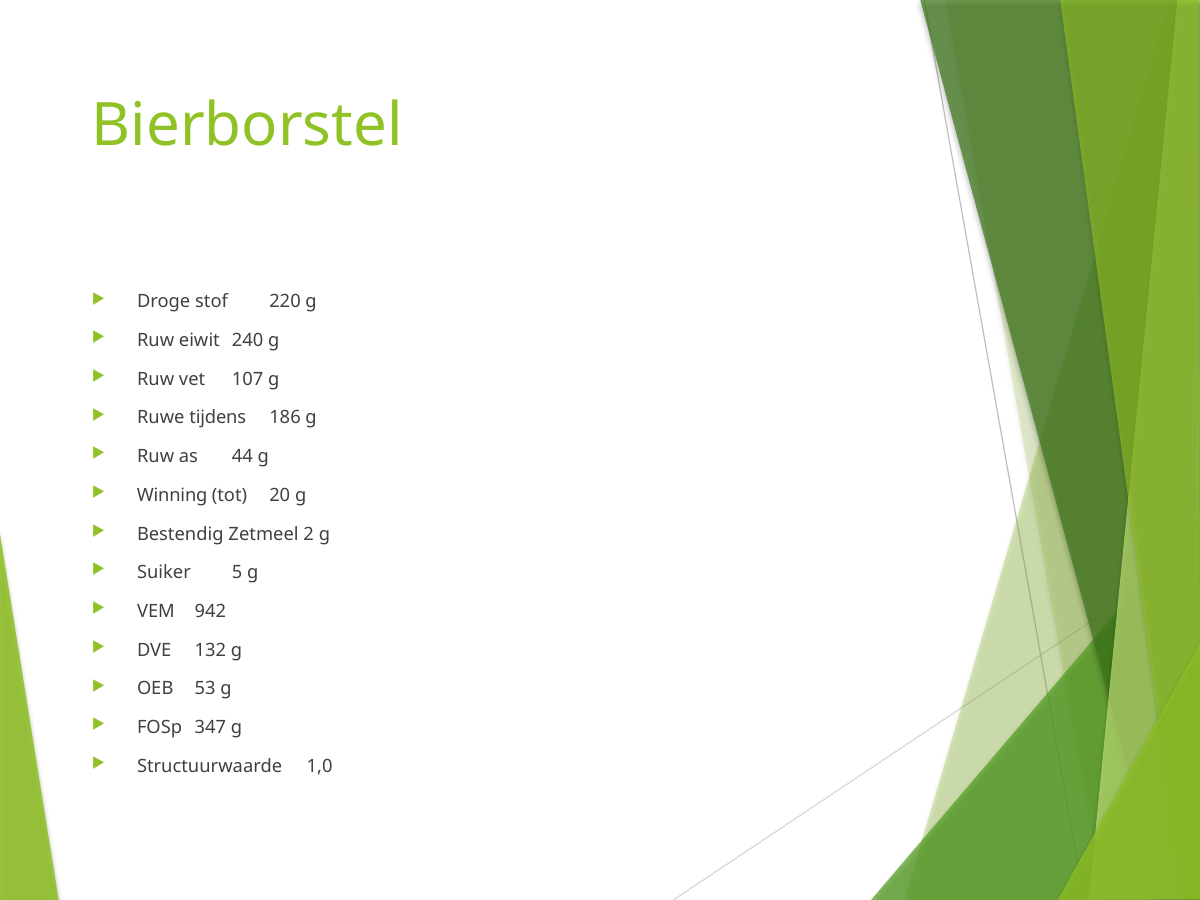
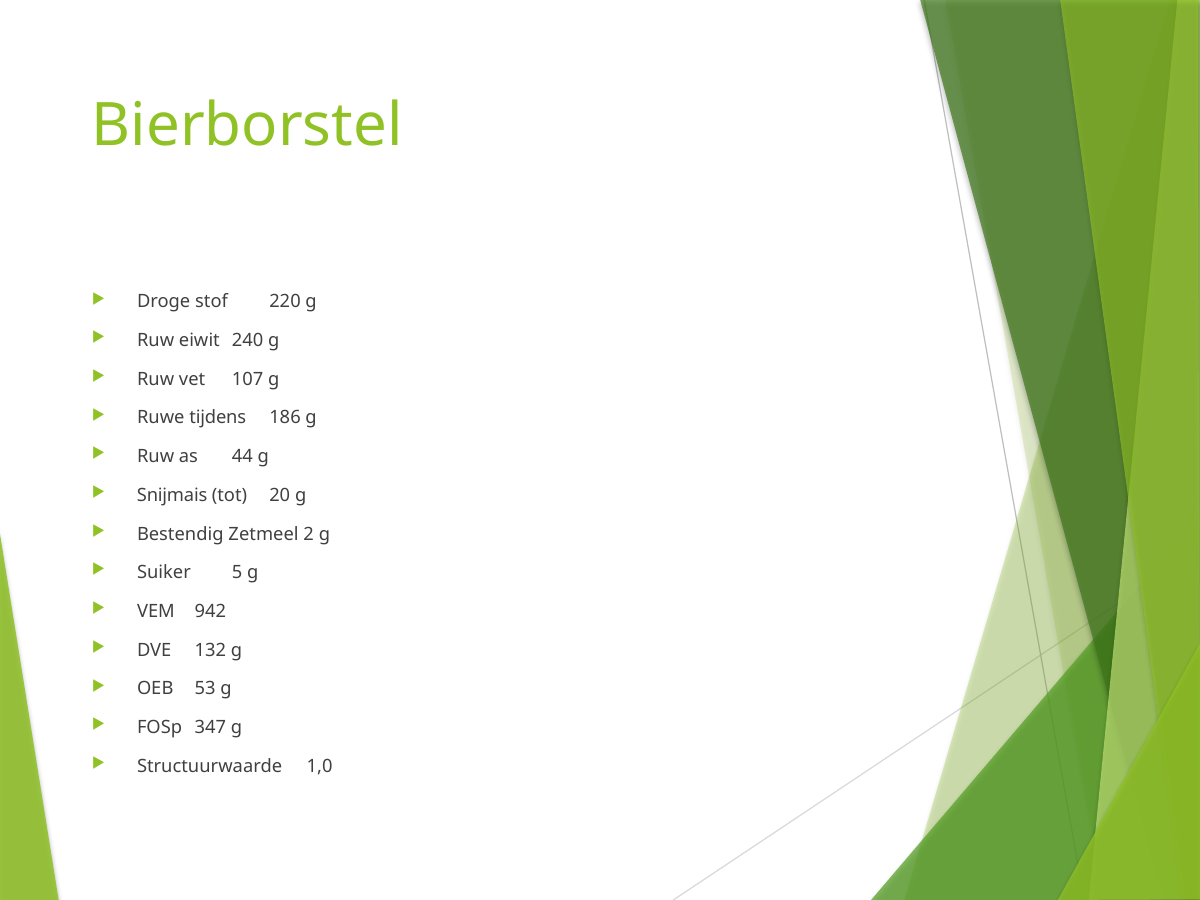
Winning: Winning -> Snijmais
